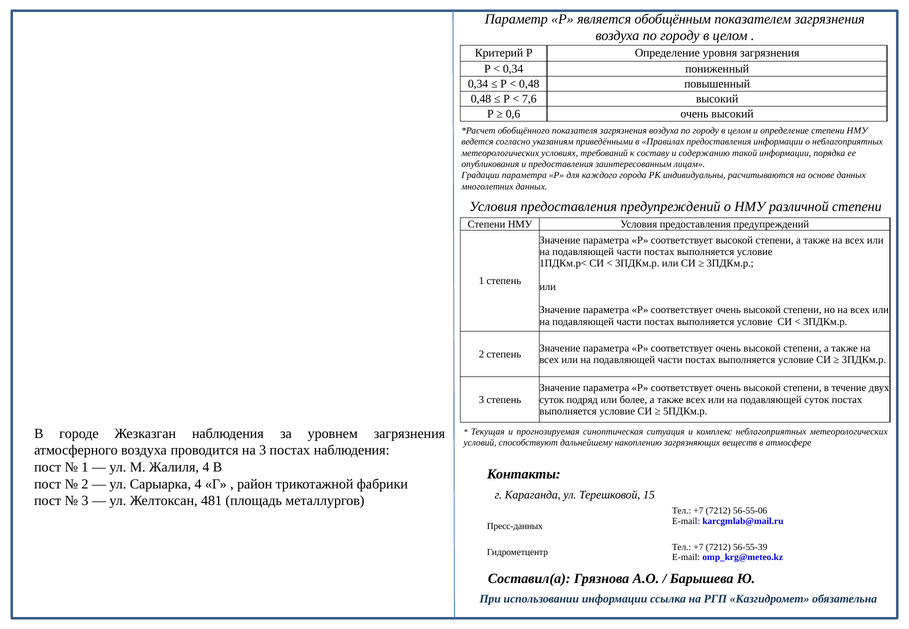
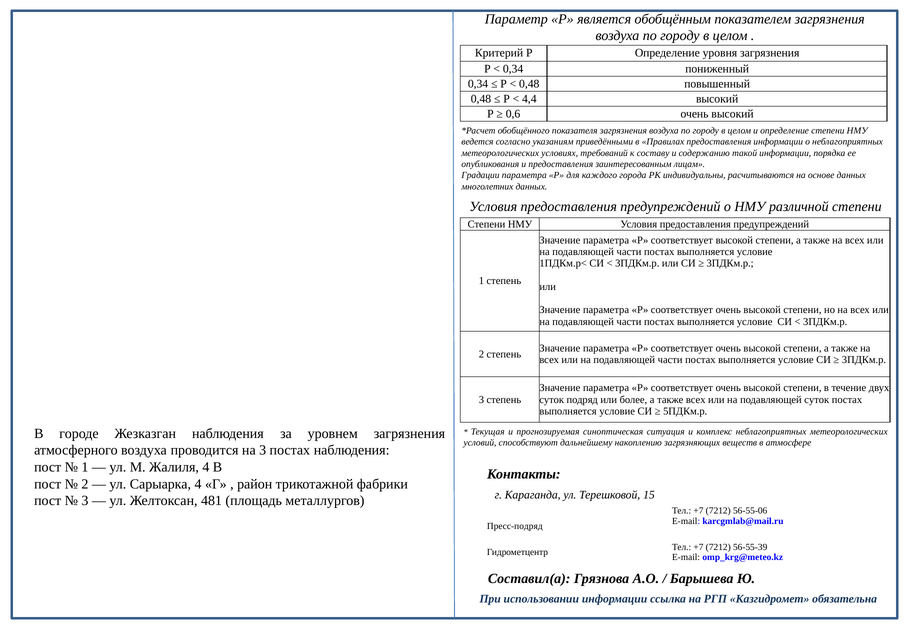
7,6: 7,6 -> 4,4
Пресс-данных: Пресс-данных -> Пресс-подряд
